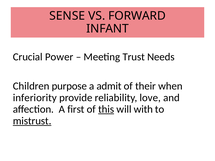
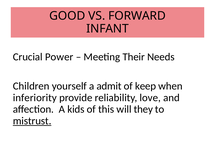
SENSE: SENSE -> GOOD
Trust: Trust -> Their
purpose: purpose -> yourself
their: their -> keep
first: first -> kids
this underline: present -> none
with: with -> they
